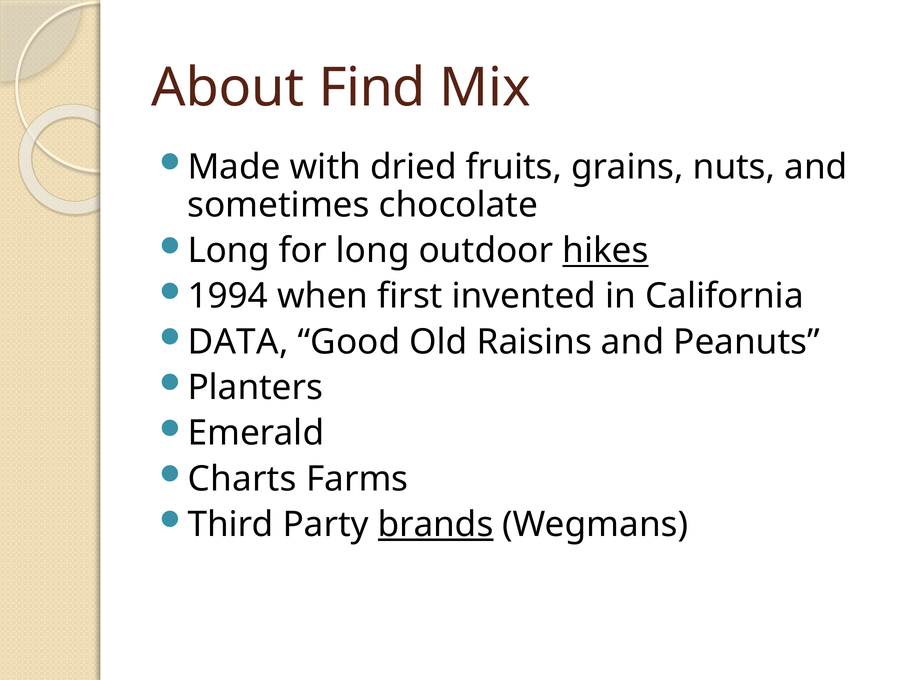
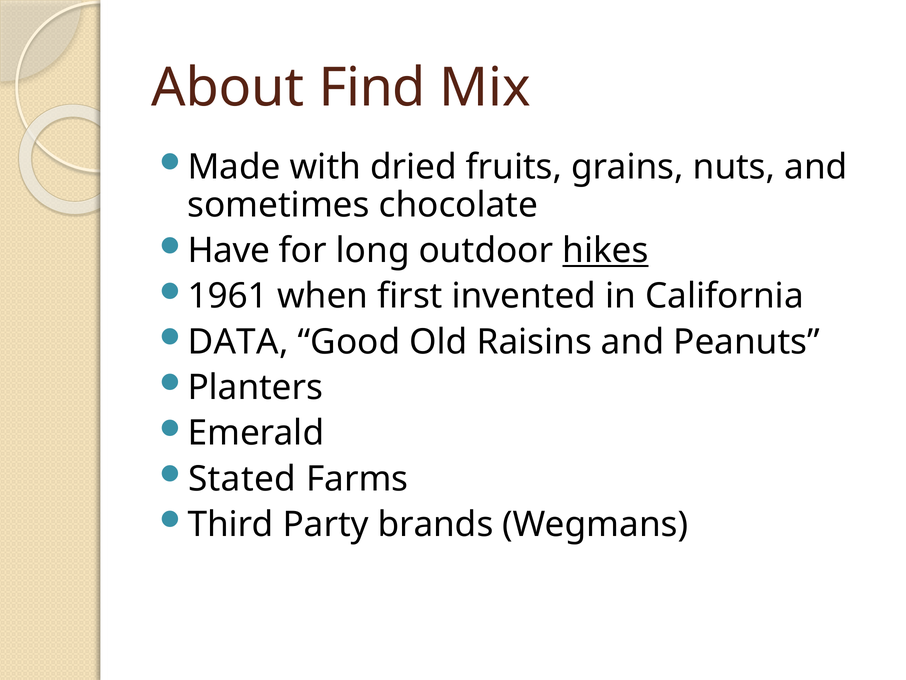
Long at (229, 251): Long -> Have
1994: 1994 -> 1961
Charts: Charts -> Stated
brands underline: present -> none
